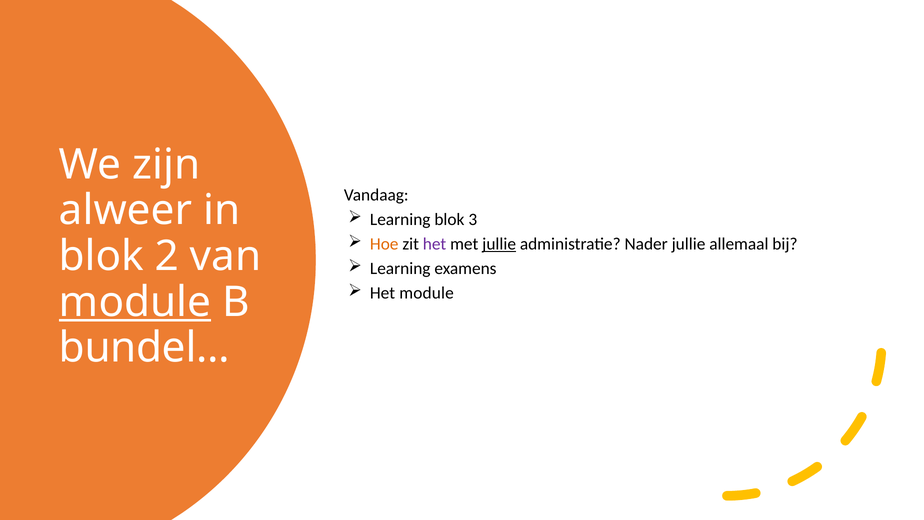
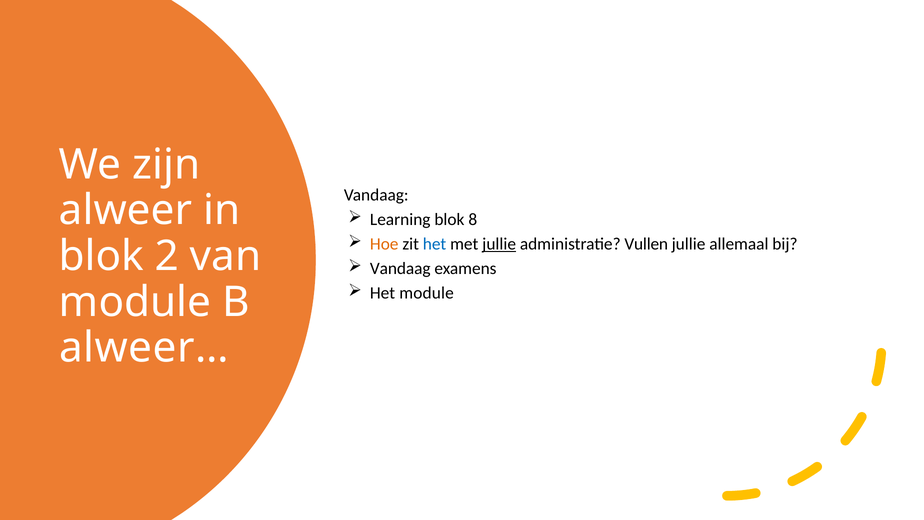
3: 3 -> 8
het at (435, 244) colour: purple -> blue
Nader: Nader -> Vullen
Learning at (400, 269): Learning -> Vandaag
module at (135, 302) underline: present -> none
bundel…: bundel… -> alweer…
